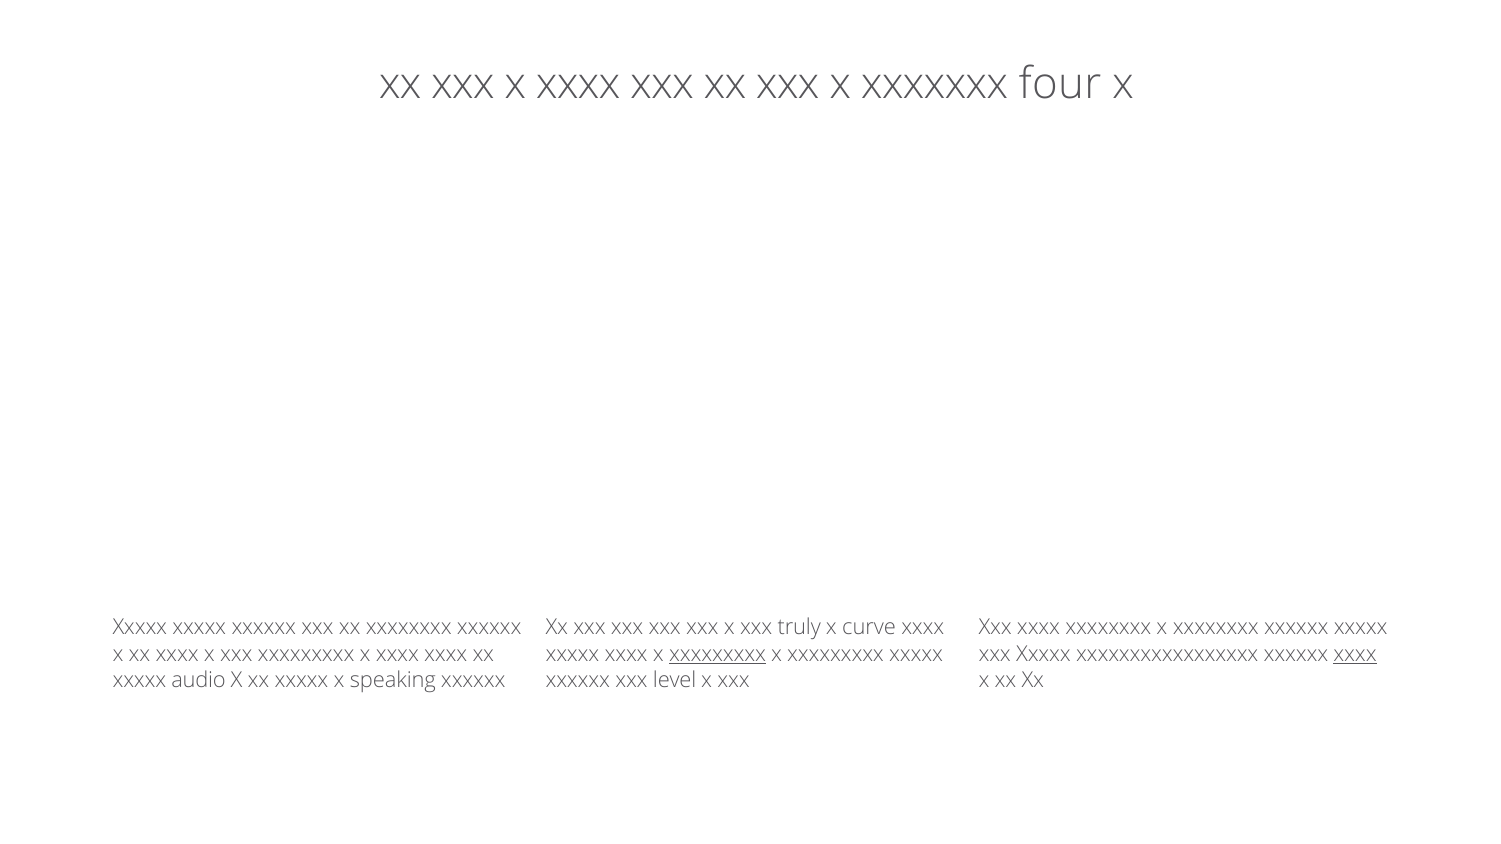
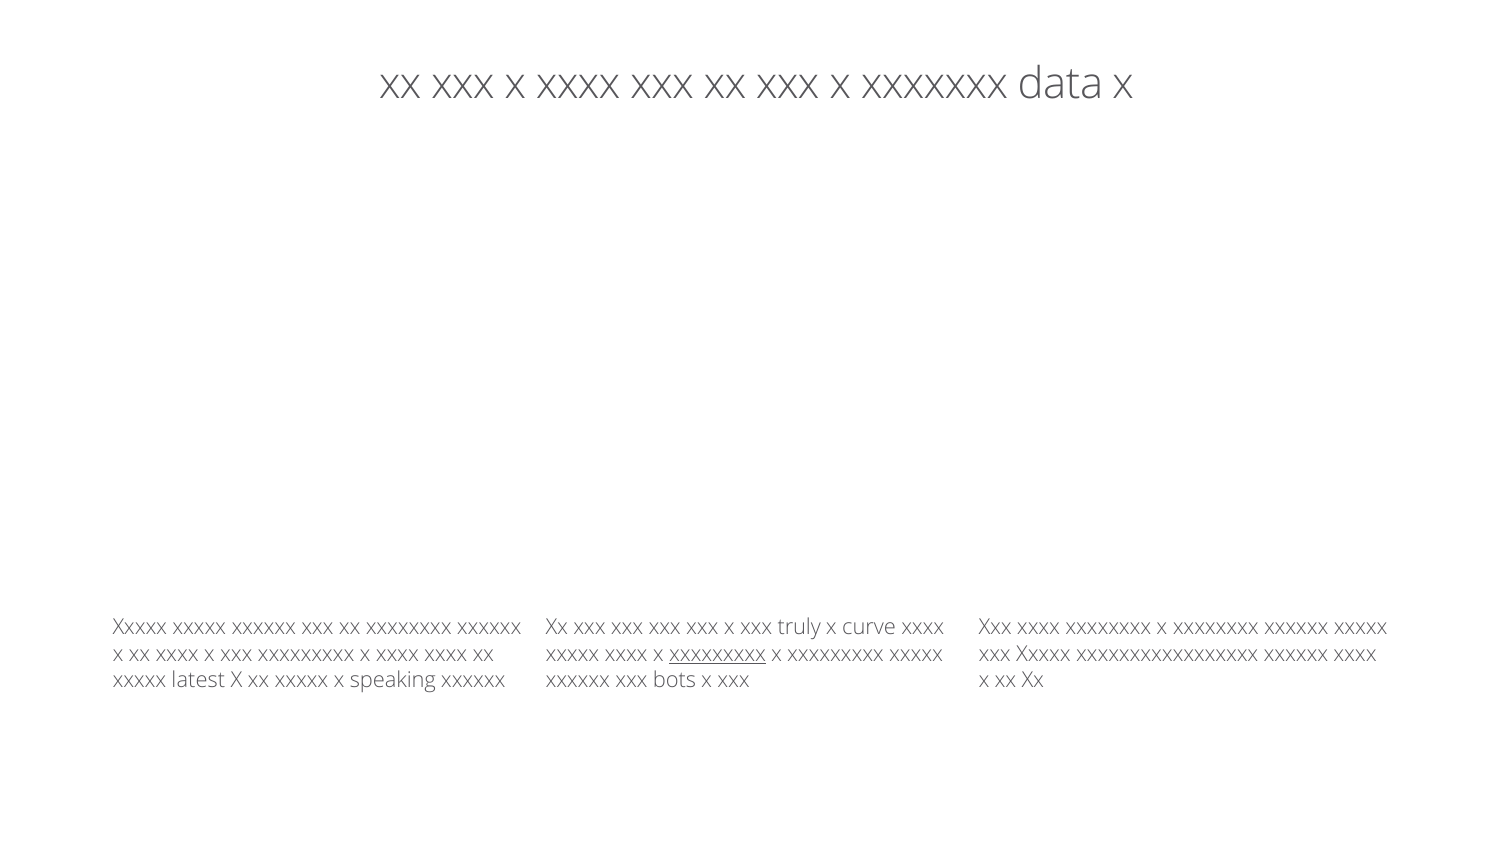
four: four -> data
xxxx at (1355, 654) underline: present -> none
audio: audio -> latest
level: level -> bots
